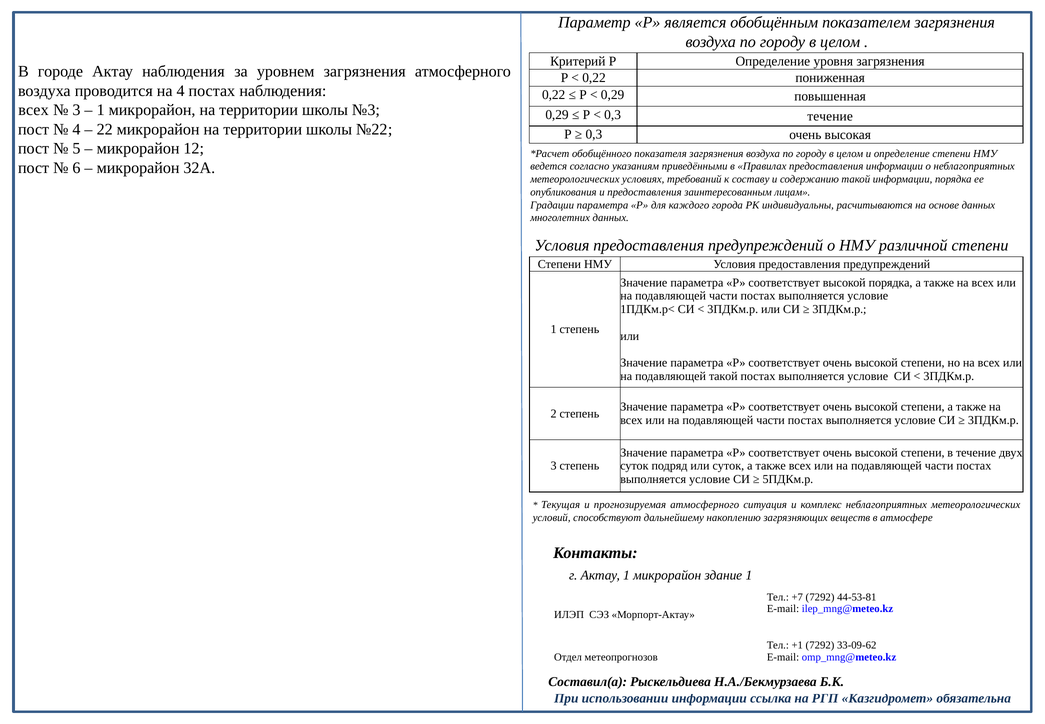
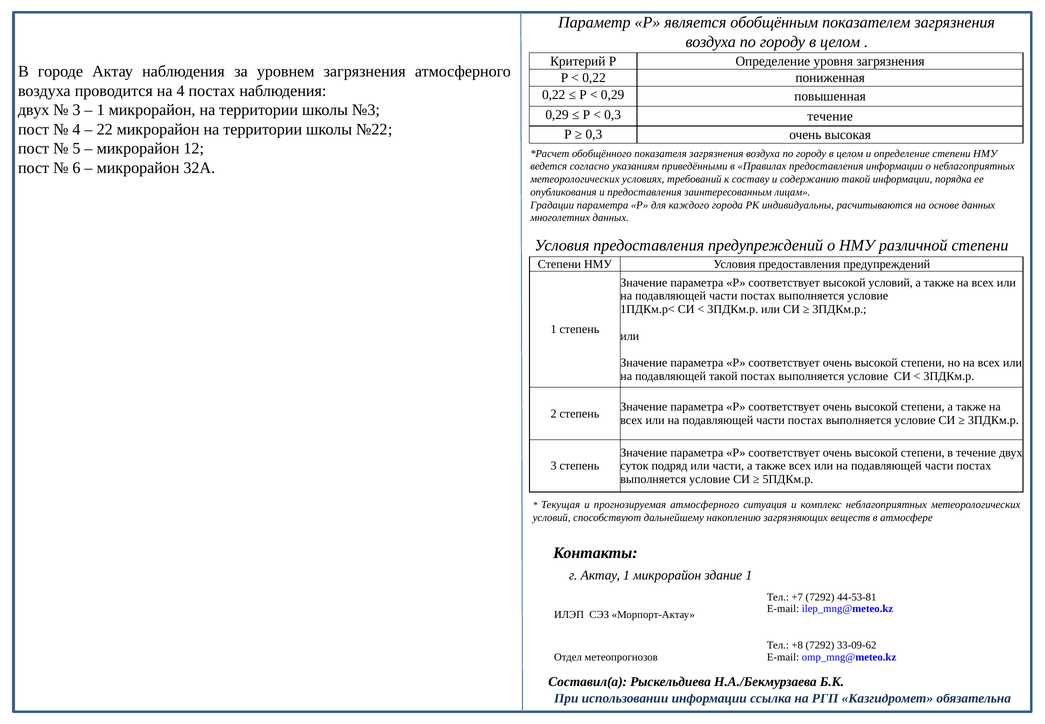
всех at (34, 110): всех -> двух
высокой порядка: порядка -> условий
или суток: суток -> части
+1: +1 -> +8
